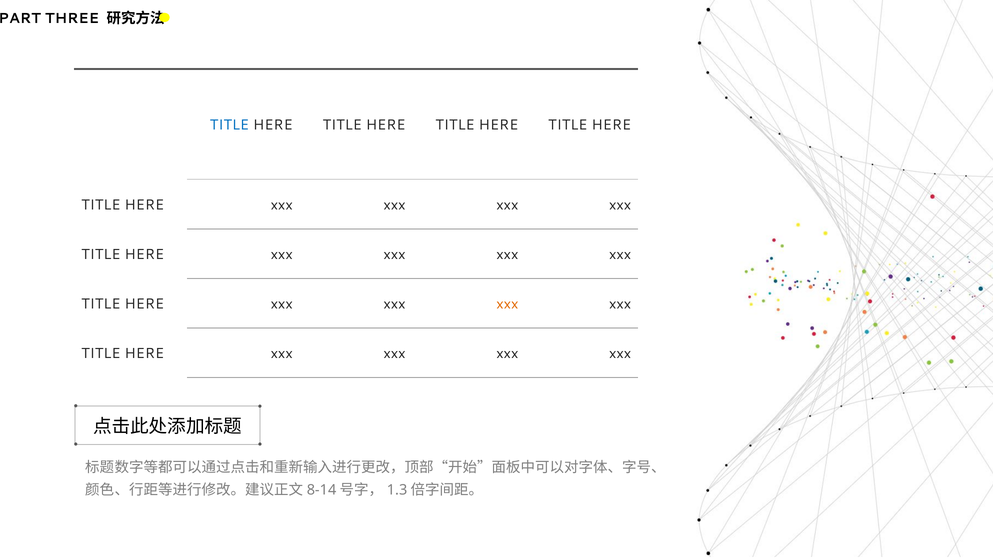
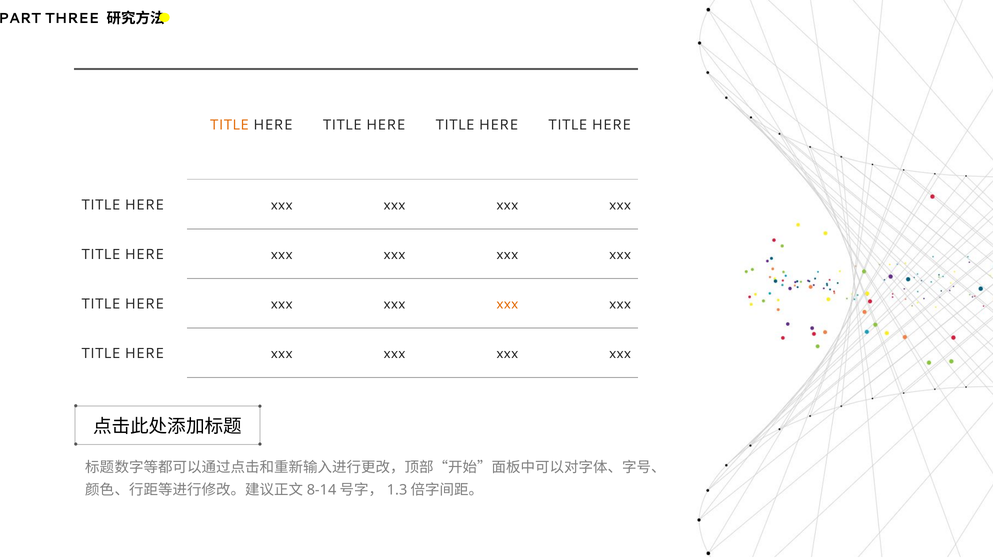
TITLE at (229, 125) colour: blue -> orange
